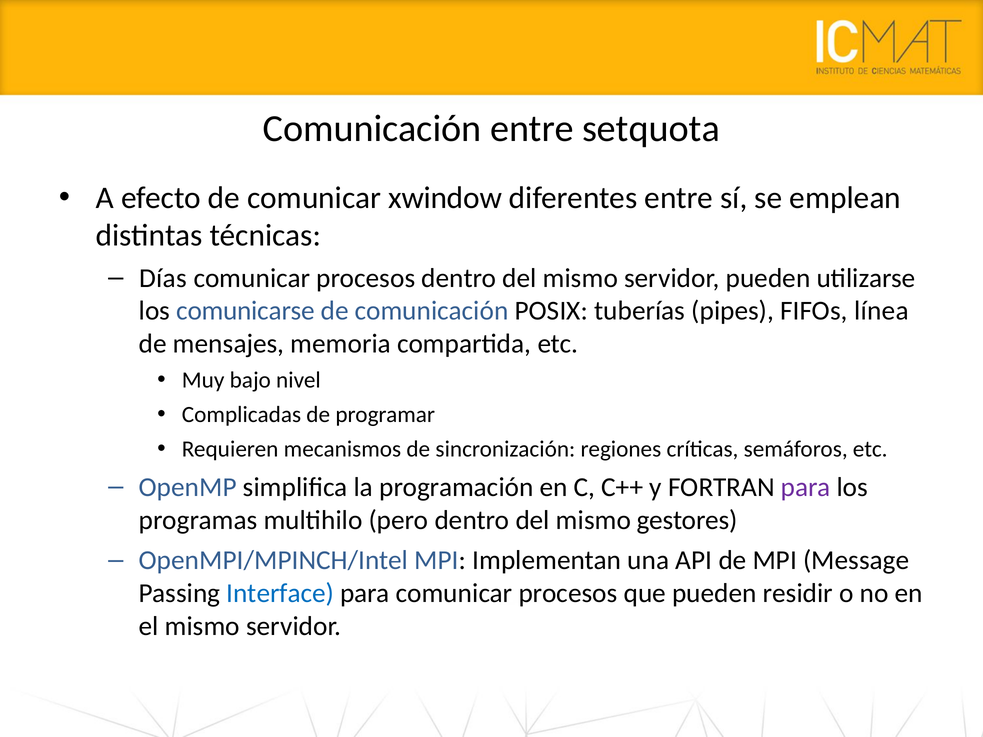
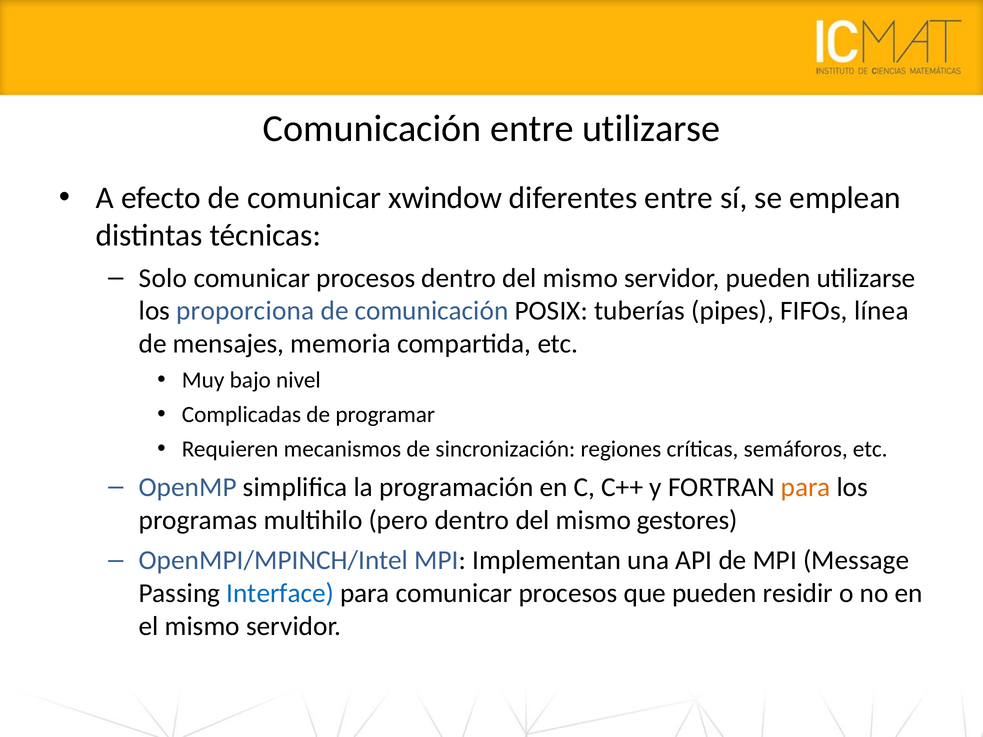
entre setquota: setquota -> utilizarse
Días: Días -> Solo
comunicarse: comunicarse -> proporciona
para at (806, 487) colour: purple -> orange
